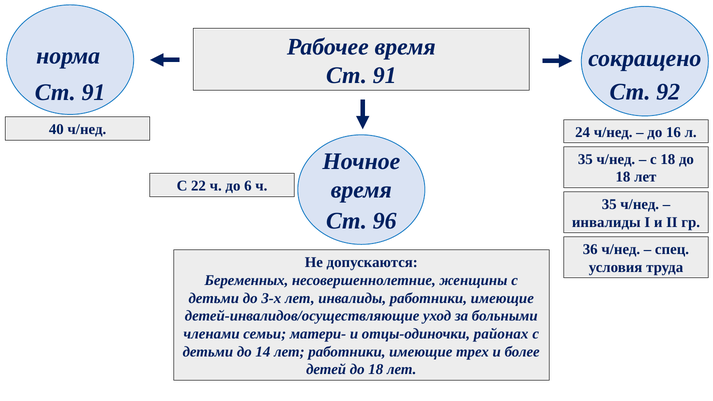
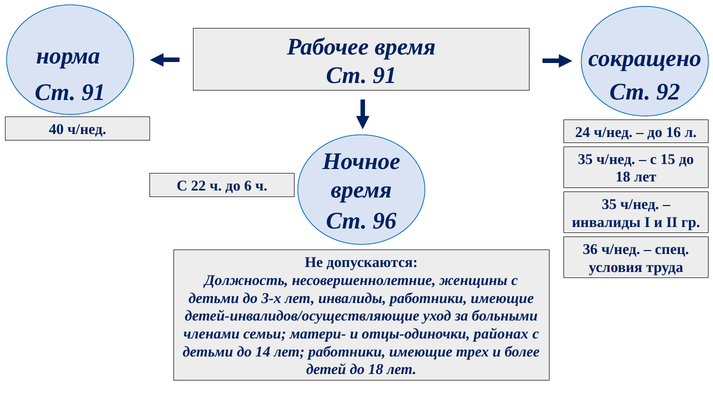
с 18: 18 -> 15
Беременных: Беременных -> Должность
